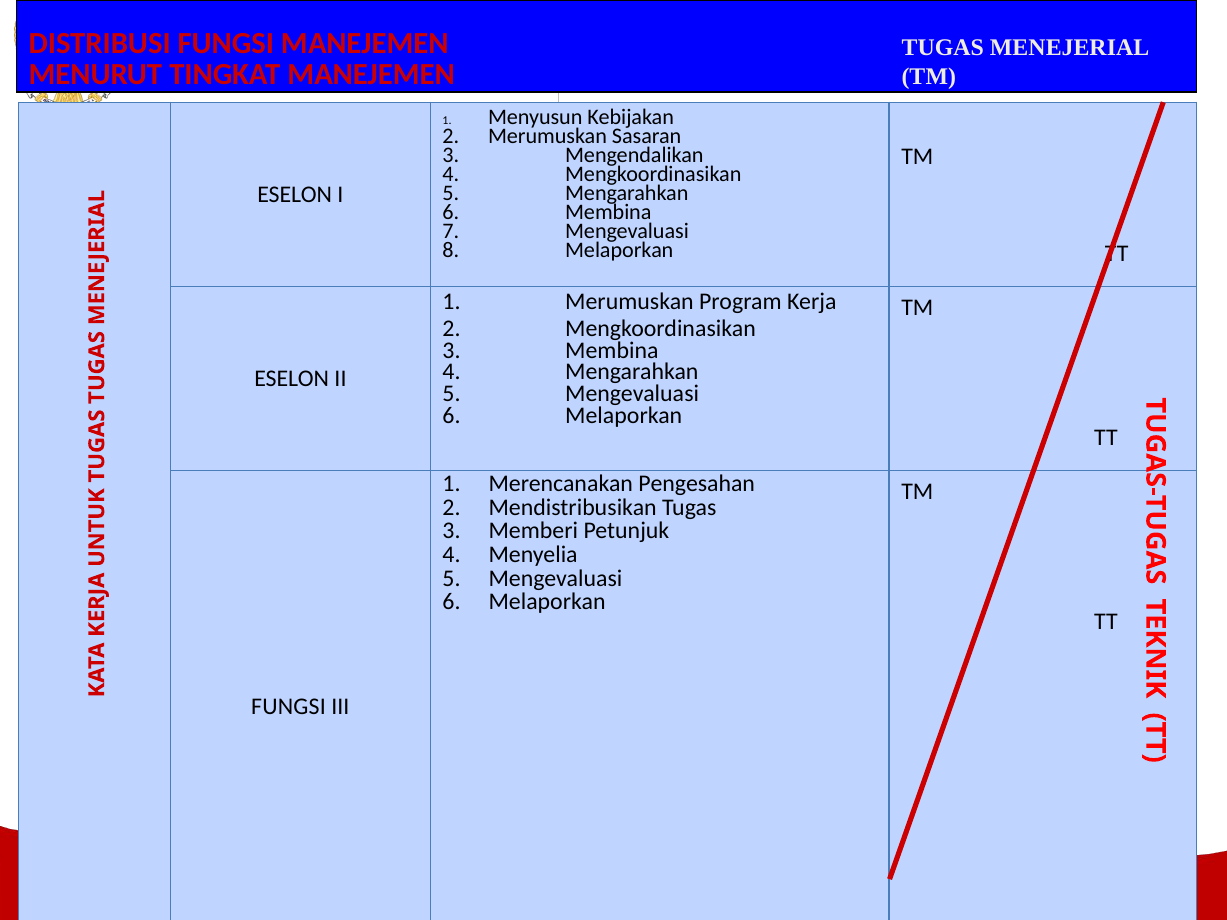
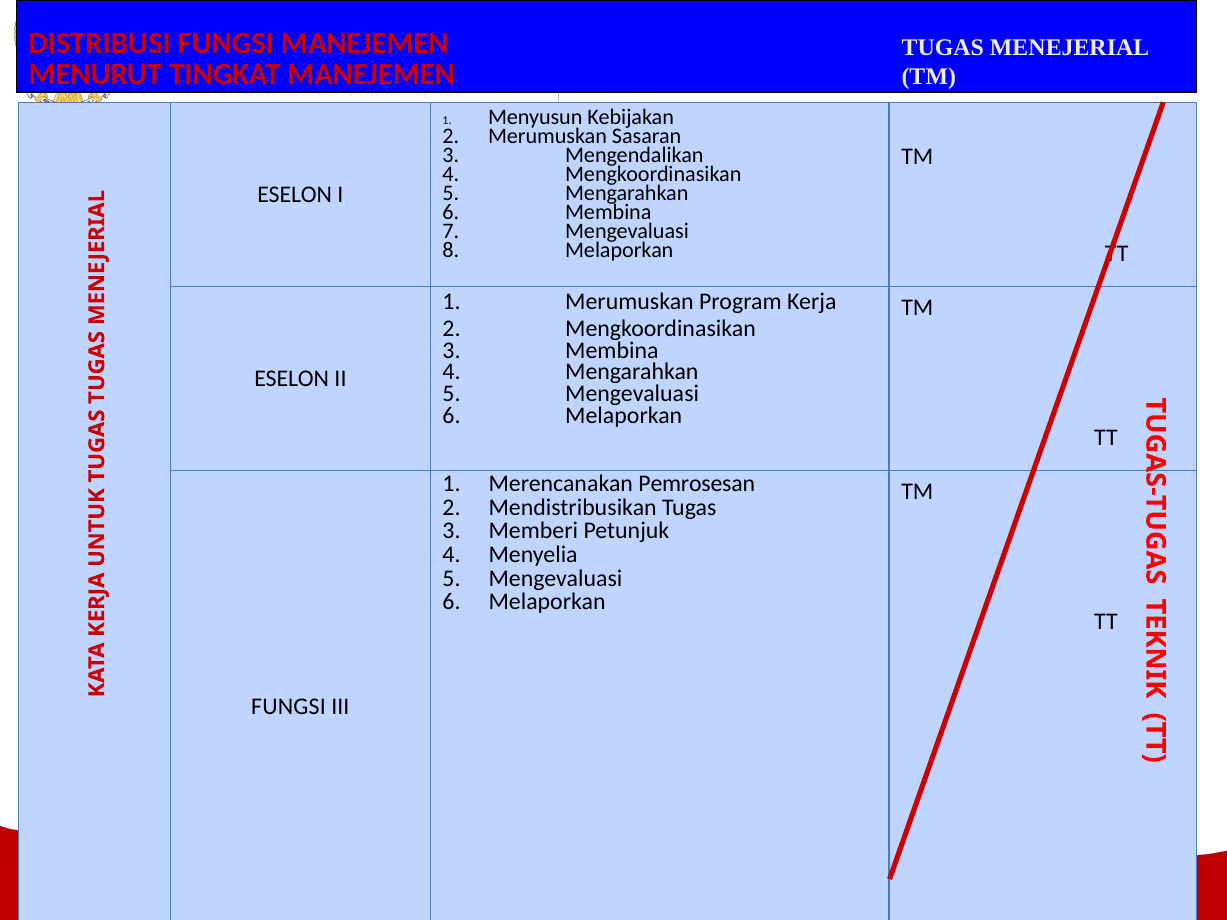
Pengesahan: Pengesahan -> Pemrosesan
